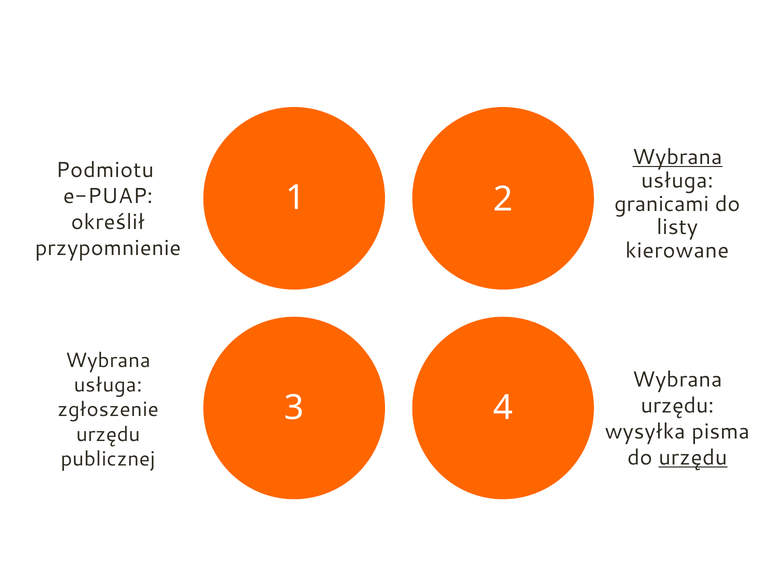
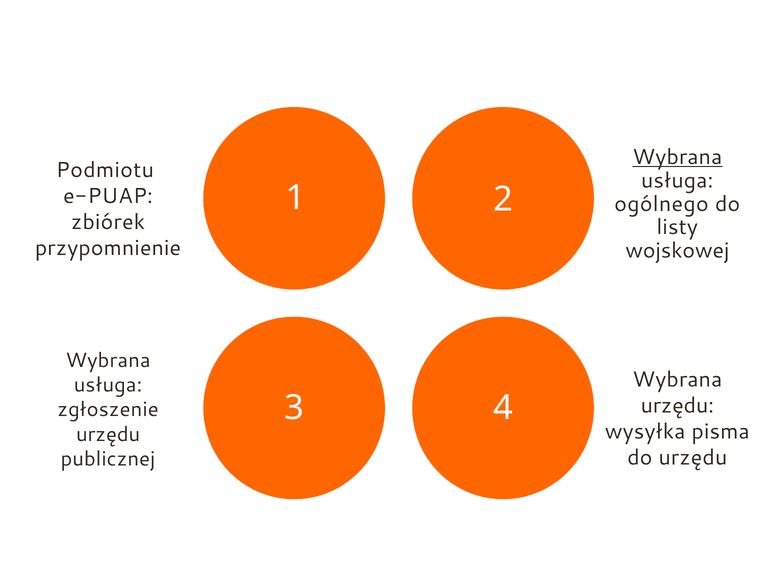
granicami: granicami -> ogólnego
określił: określił -> zbiórek
kierowane: kierowane -> wojskowej
urzędu at (693, 457) underline: present -> none
